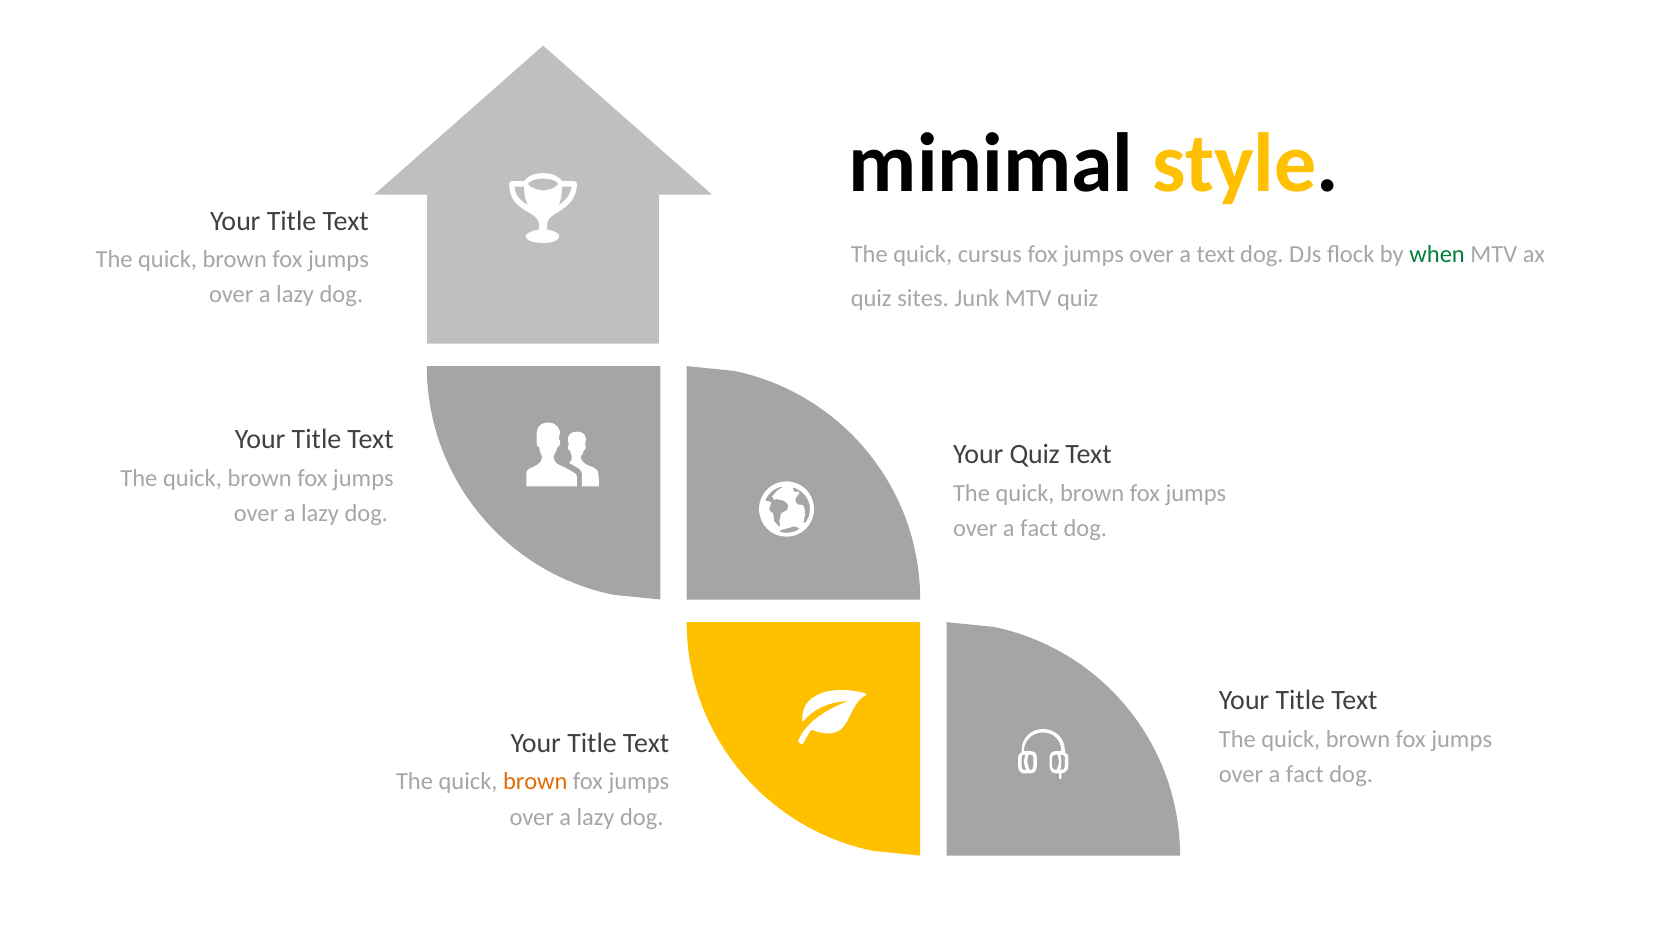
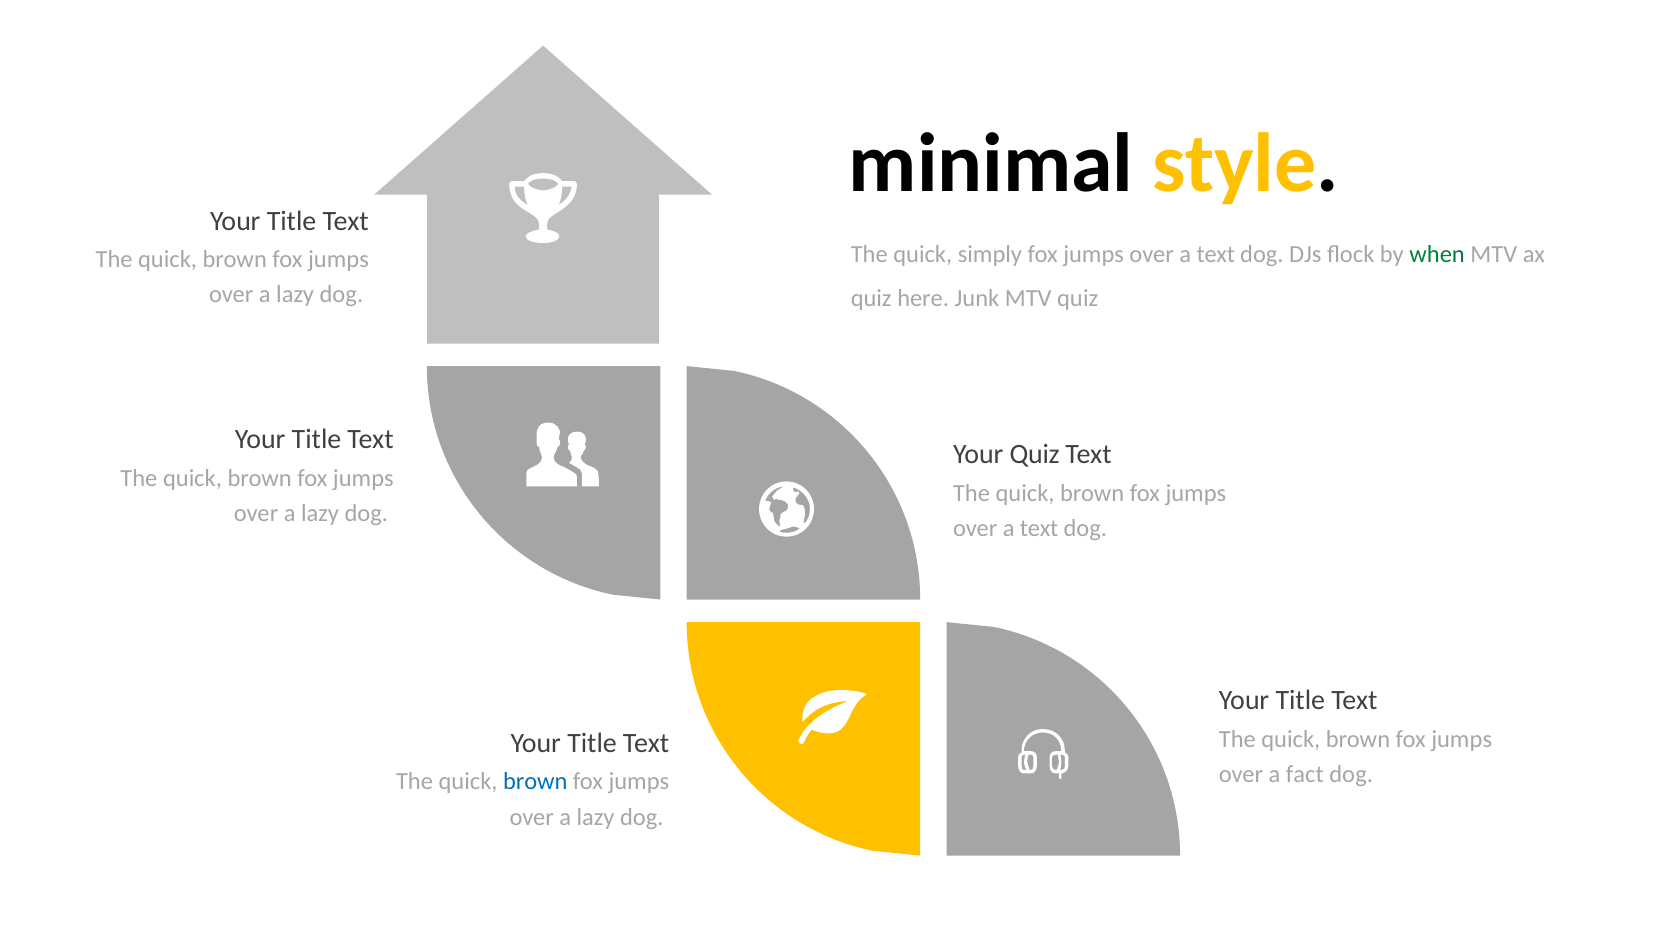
cursus: cursus -> simply
sites: sites -> here
fact at (1039, 528): fact -> text
brown at (535, 782) colour: orange -> blue
